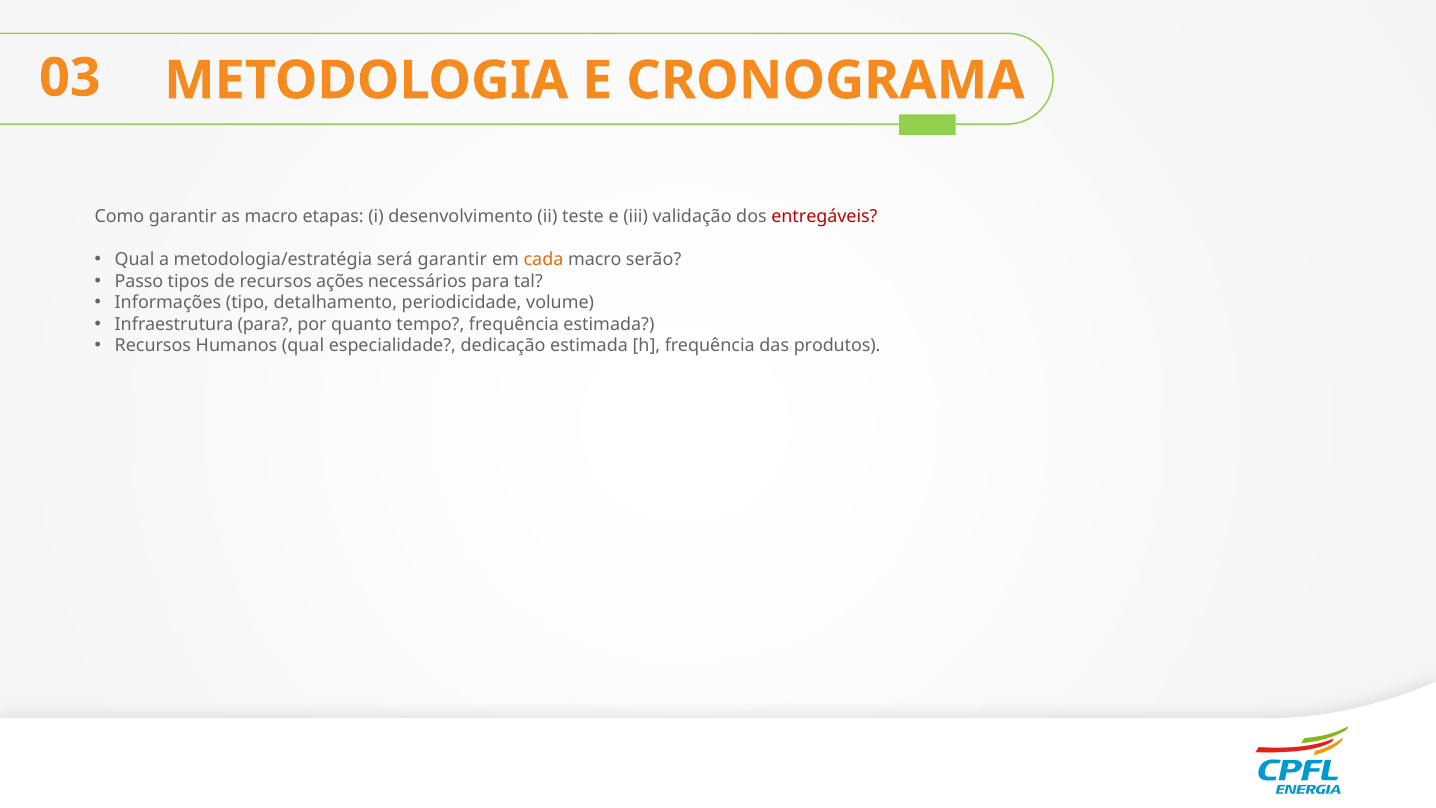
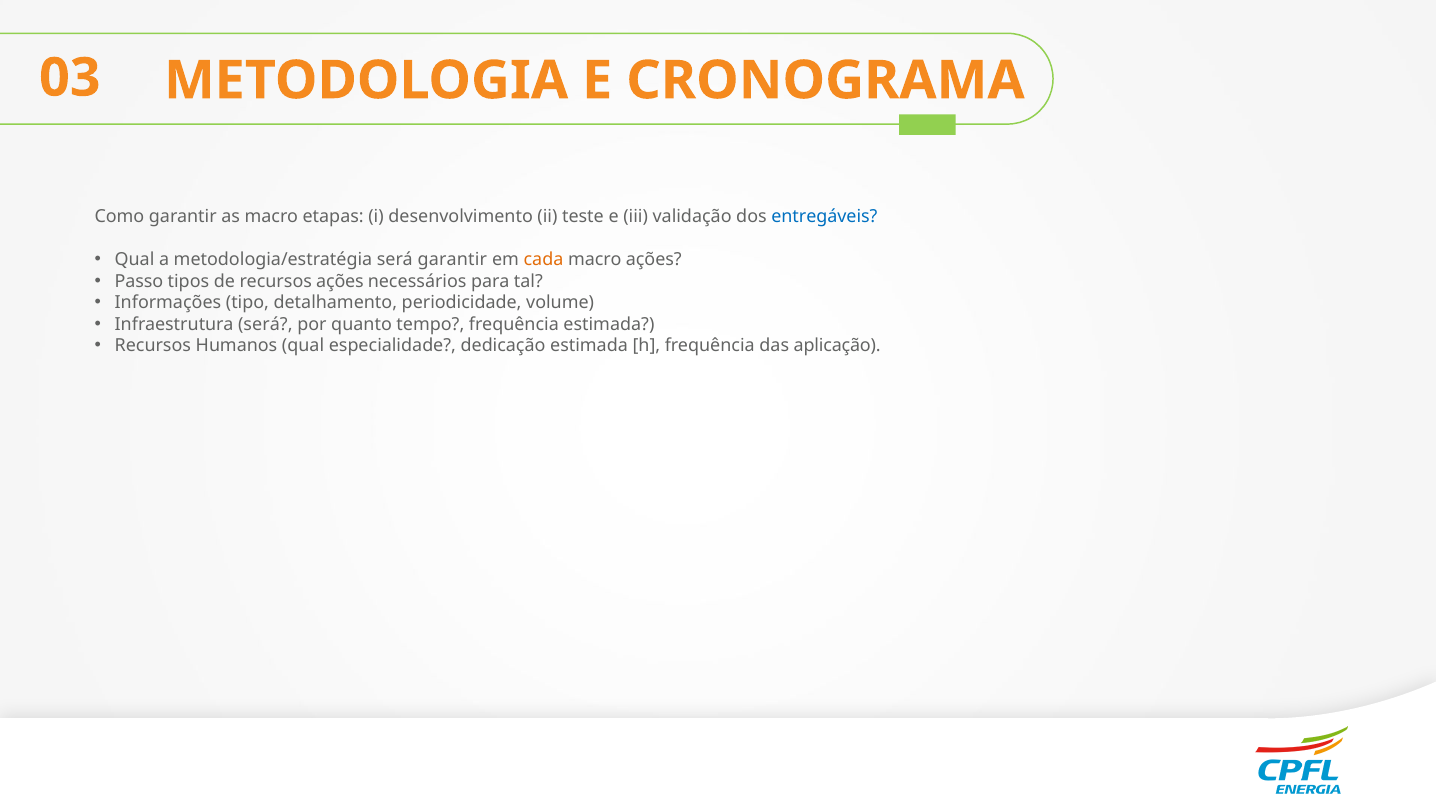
entregáveis colour: red -> blue
macro serão: serão -> ações
Infraestrutura para: para -> será
produtos: produtos -> aplicação
